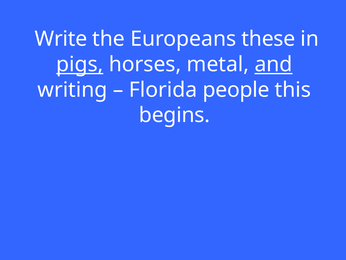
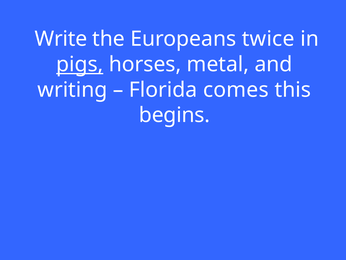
these: these -> twice
and underline: present -> none
people: people -> comes
